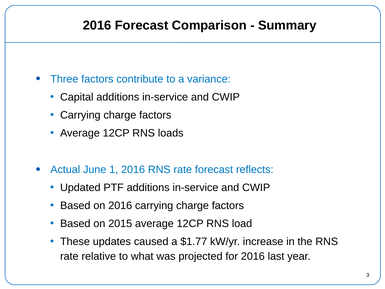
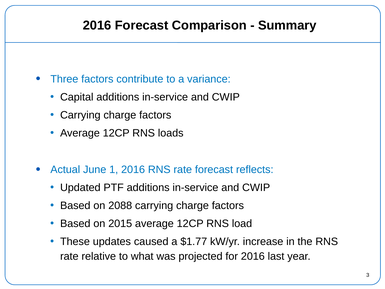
on 2016: 2016 -> 2088
